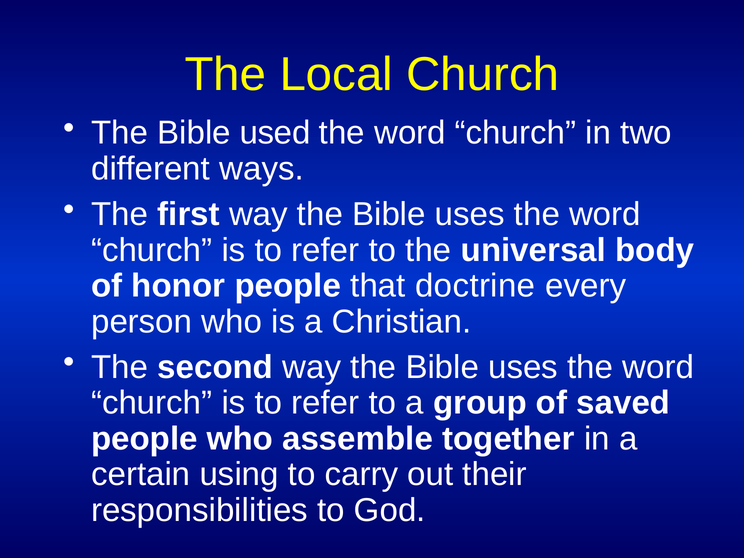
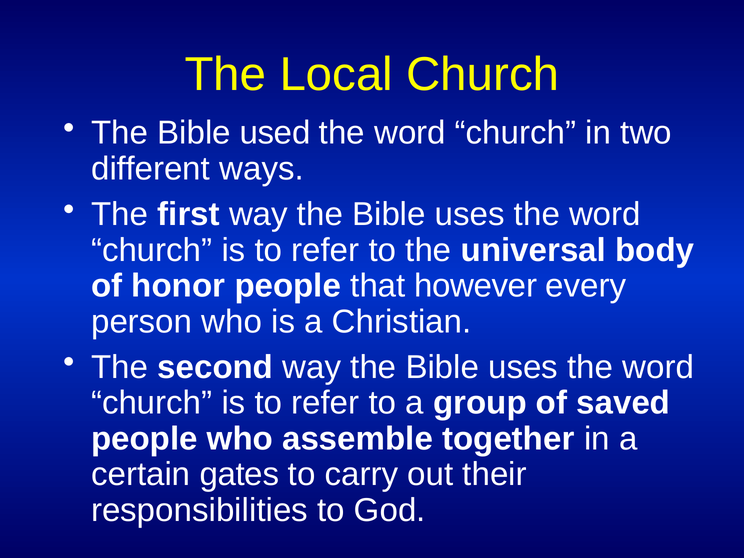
doctrine: doctrine -> however
using: using -> gates
